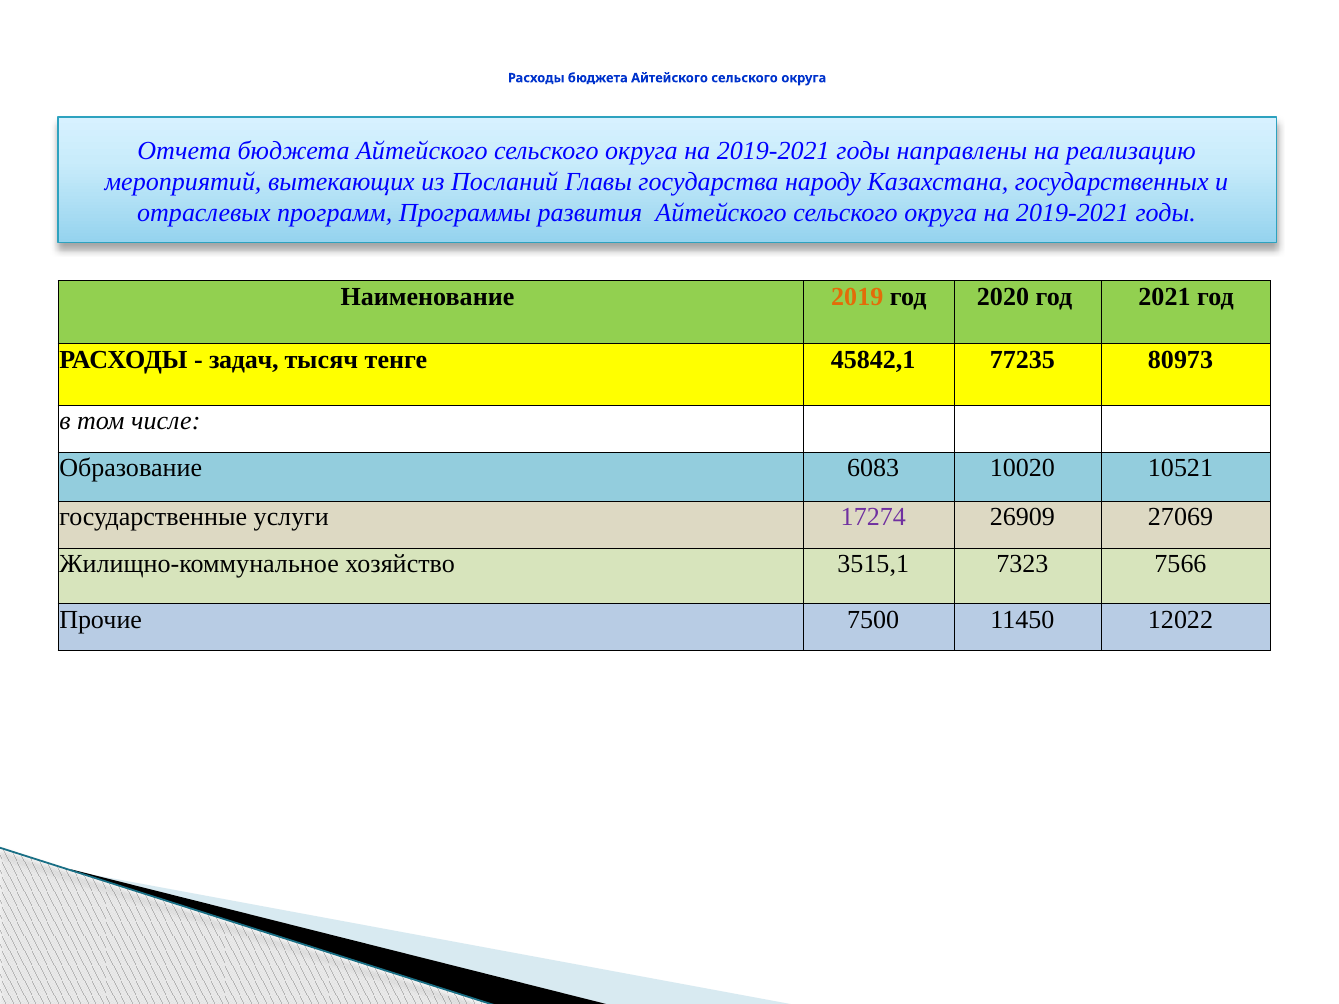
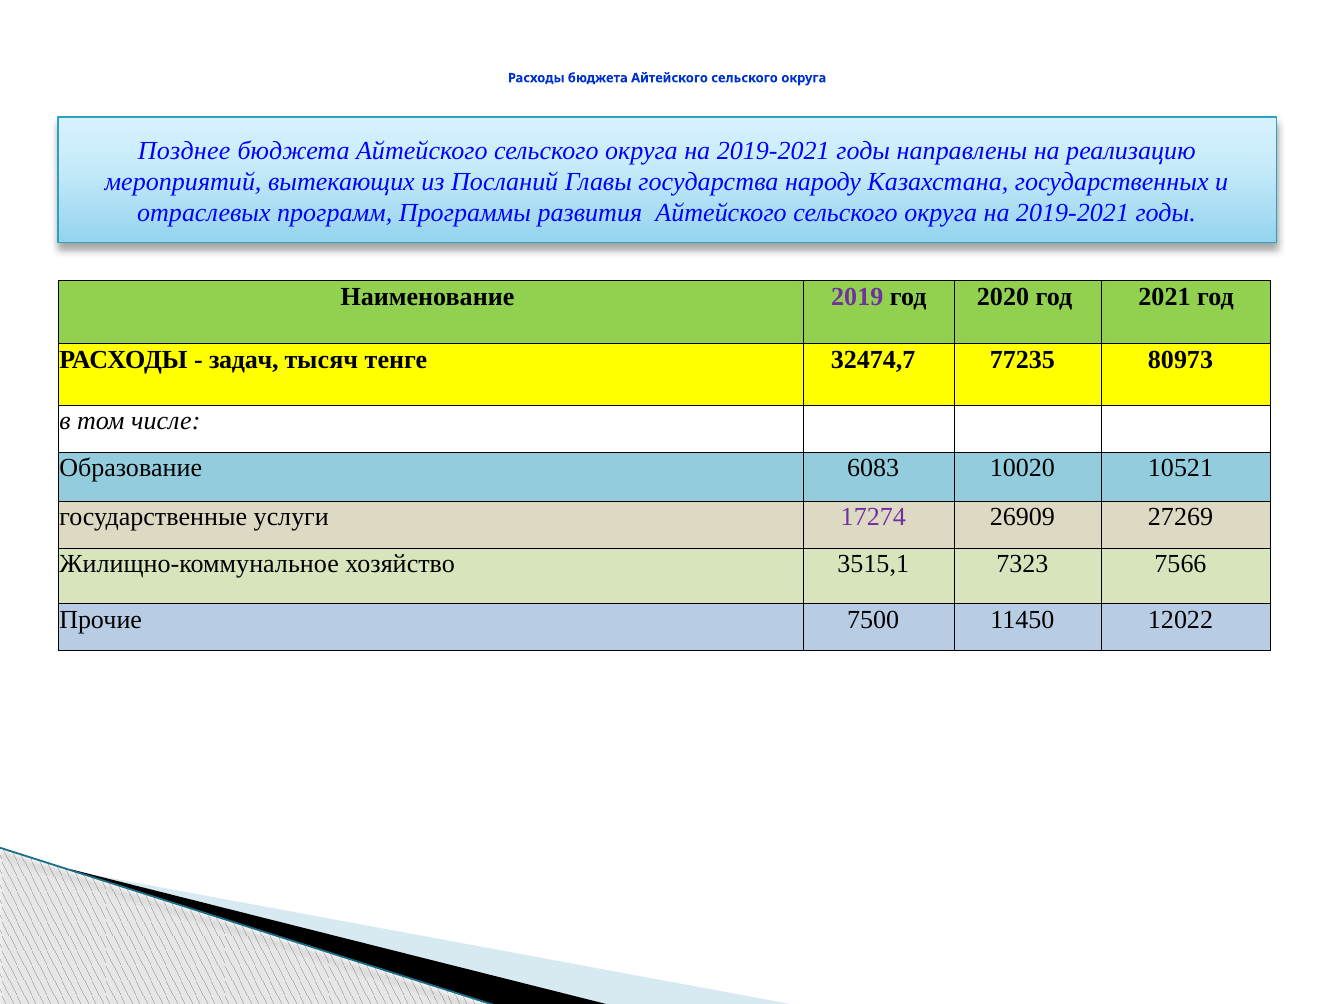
Отчета: Отчета -> Позднее
2019 colour: orange -> purple
45842,1: 45842,1 -> 32474,7
27069: 27069 -> 27269
